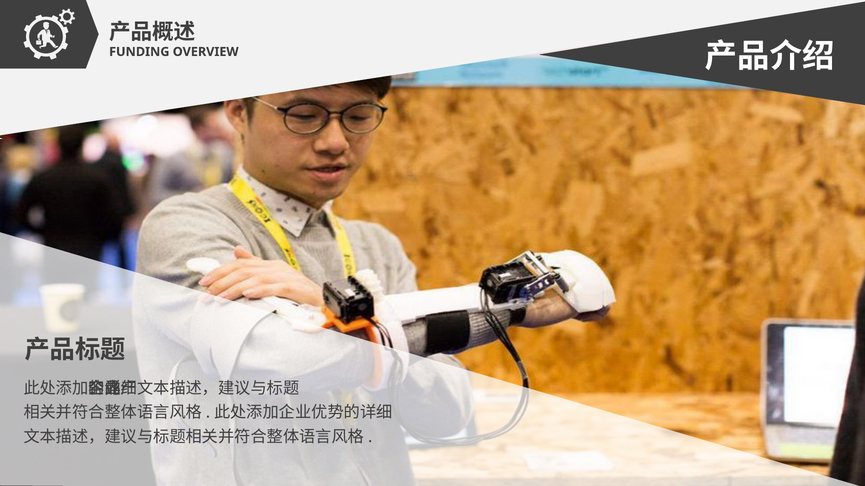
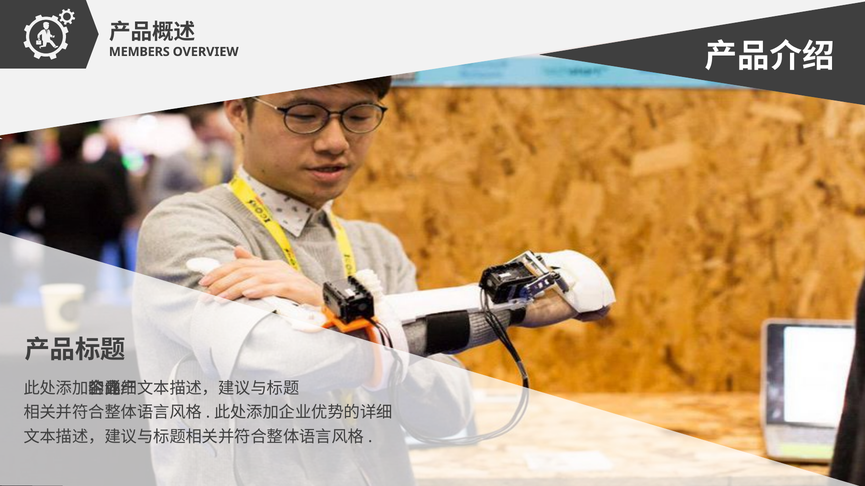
FUNDING: FUNDING -> MEMBERS
